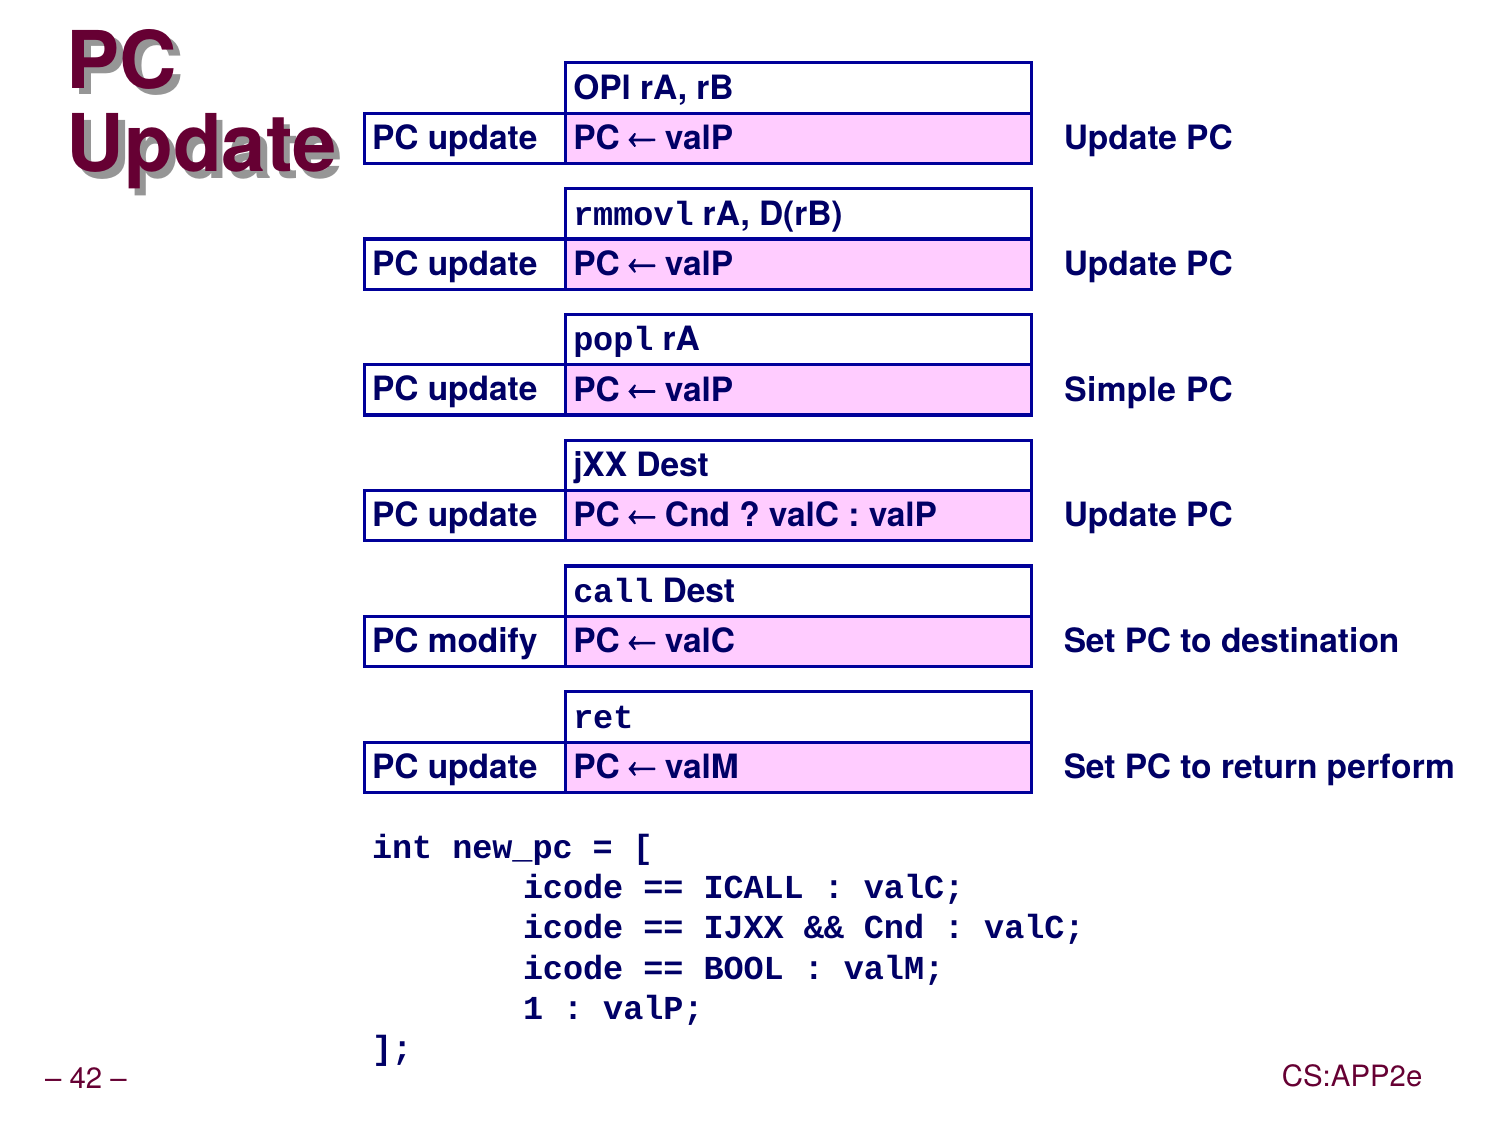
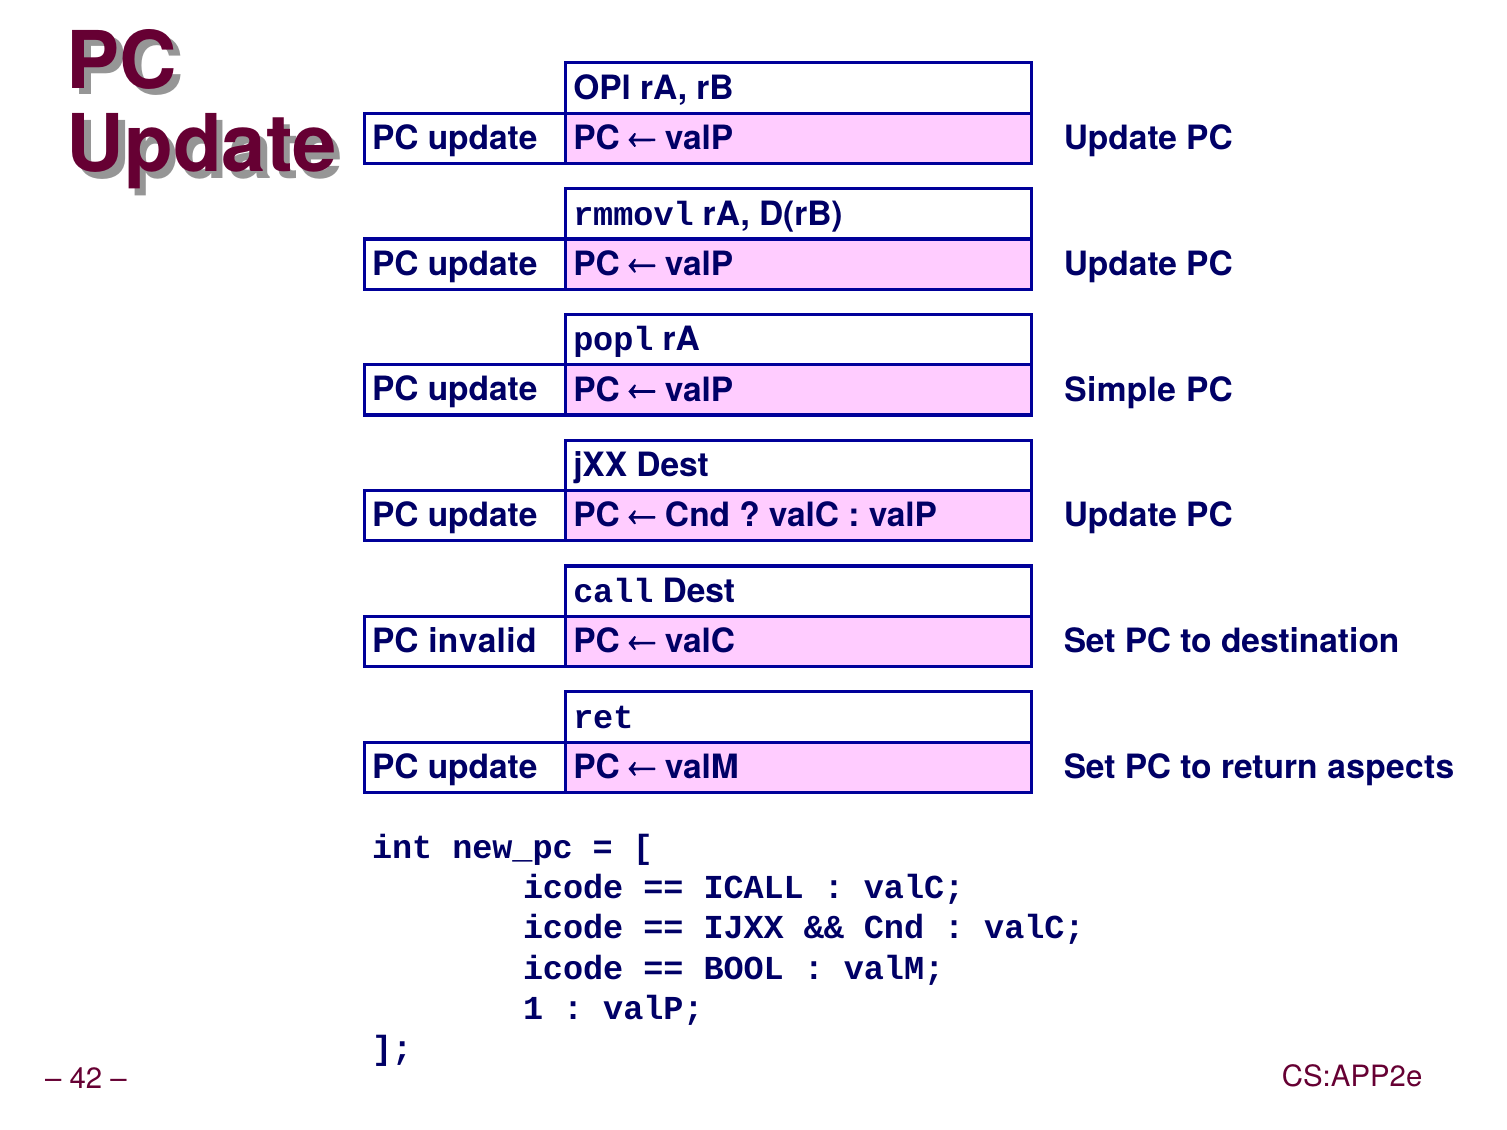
modify: modify -> invalid
perform: perform -> aspects
